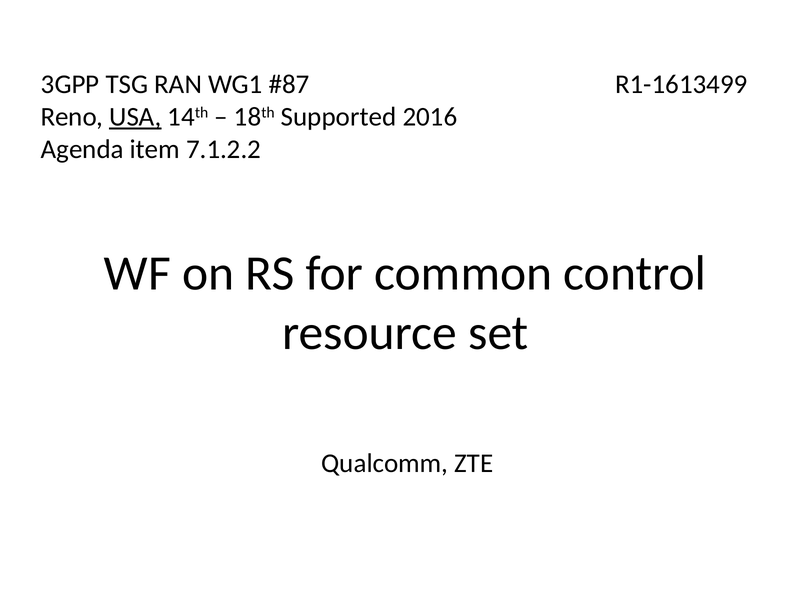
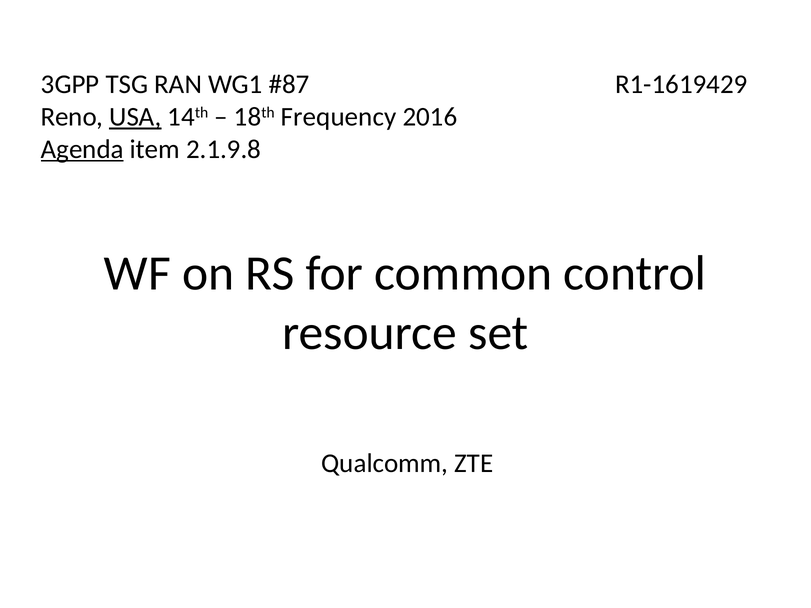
R1-1613499: R1-1613499 -> R1-1619429
Supported: Supported -> Frequency
Agenda underline: none -> present
7.1.2.2: 7.1.2.2 -> 2.1.9.8
